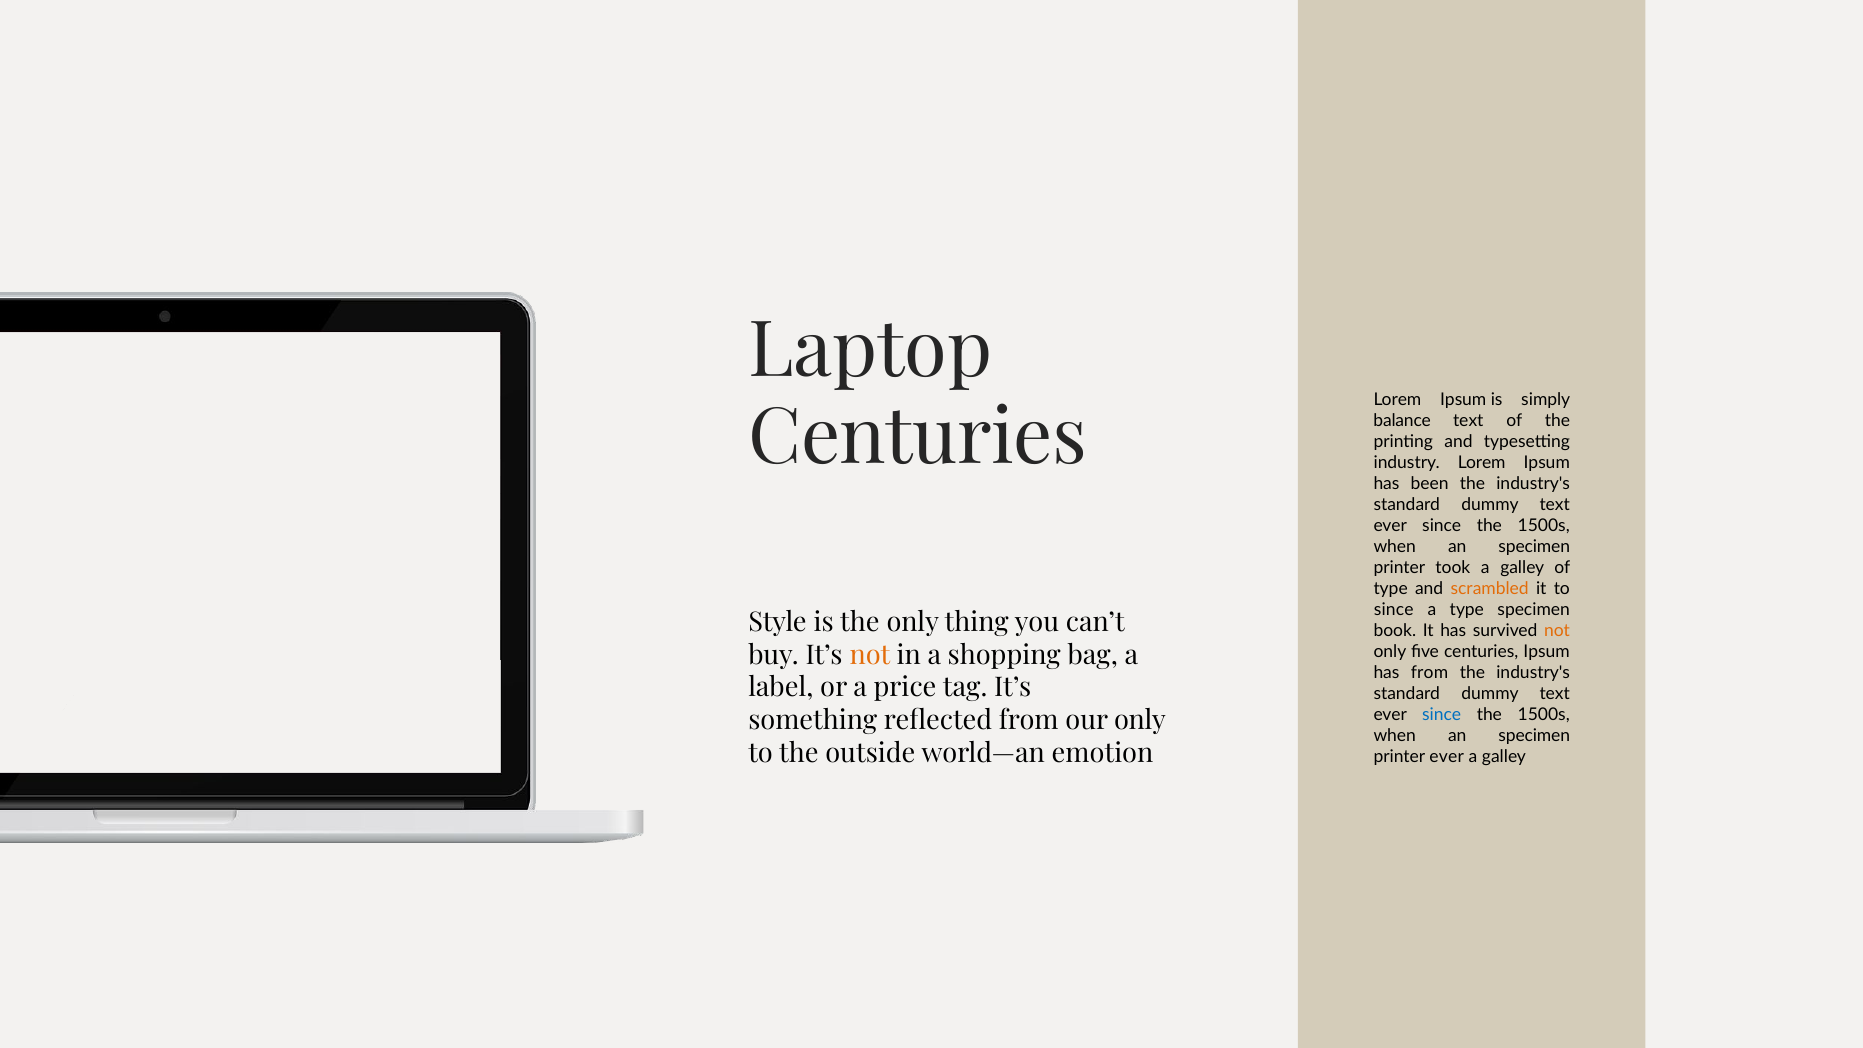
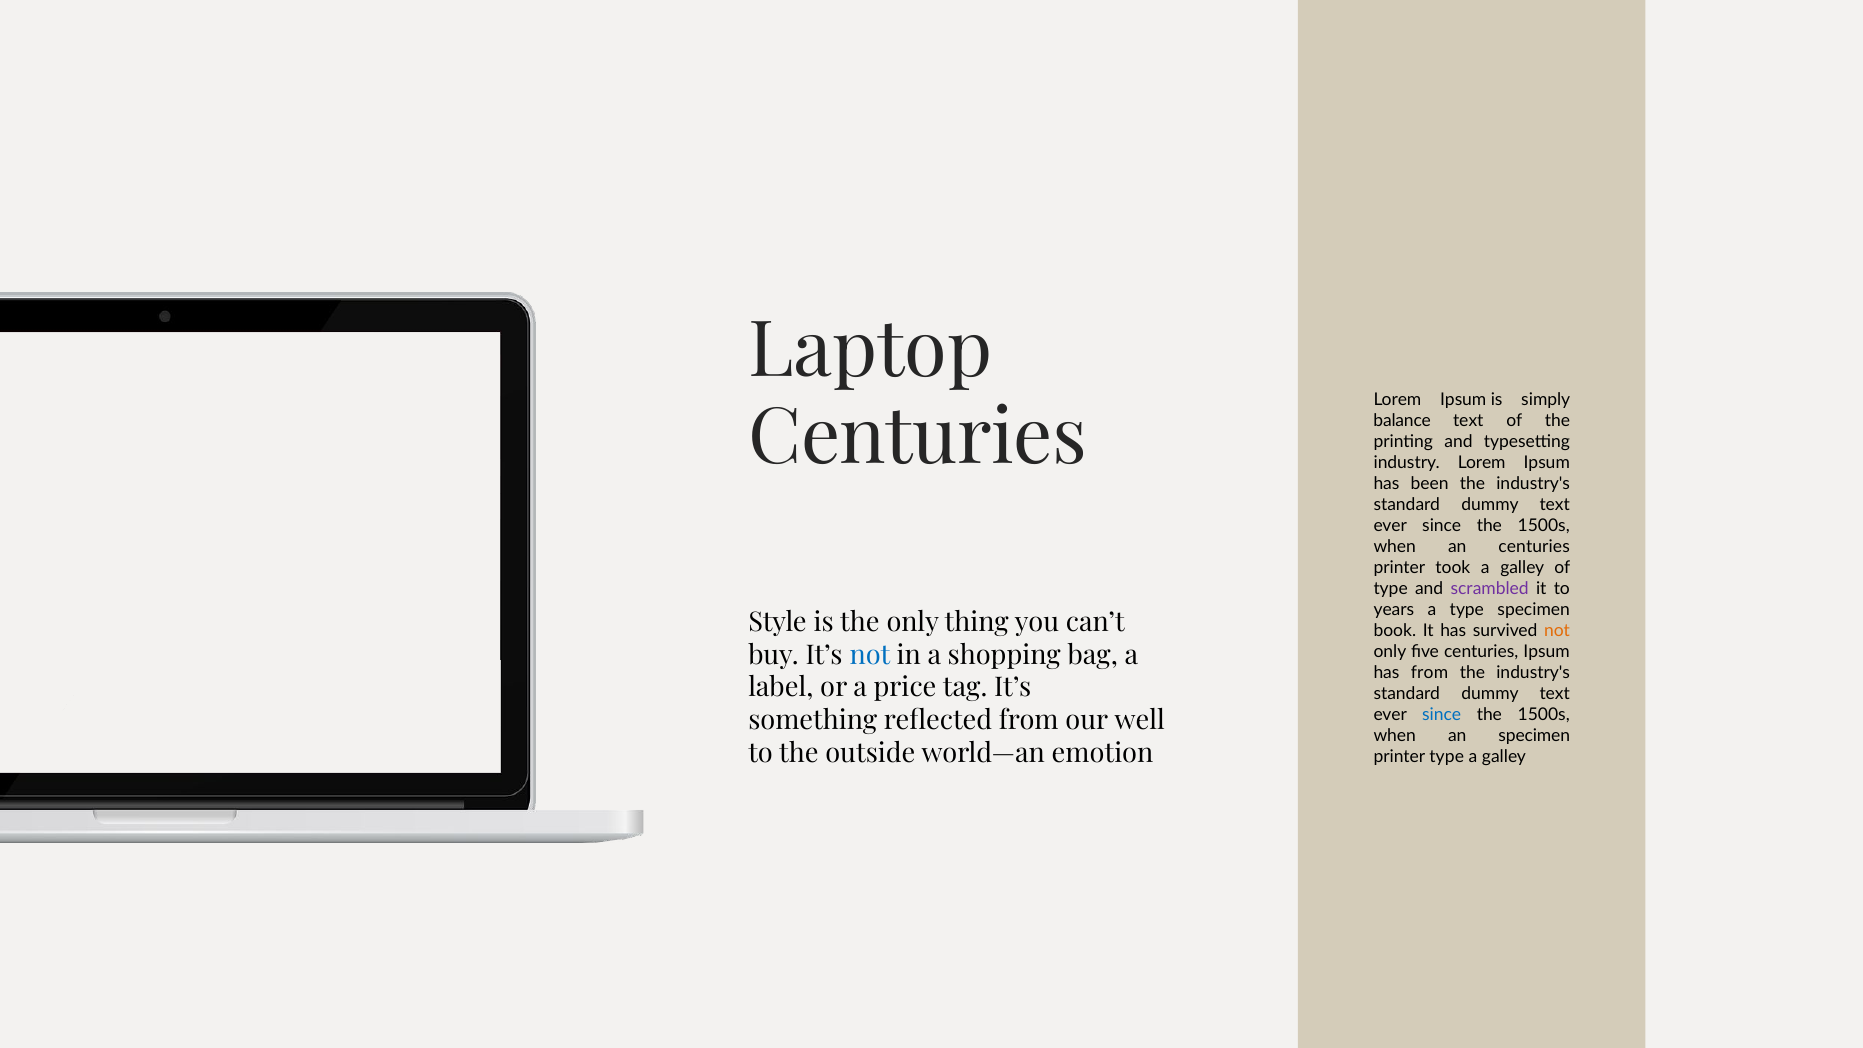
specimen at (1534, 547): specimen -> centuries
scrambled colour: orange -> purple
since at (1394, 610): since -> years
not at (870, 655) colour: orange -> blue
our only: only -> well
printer ever: ever -> type
